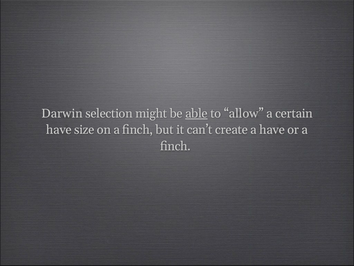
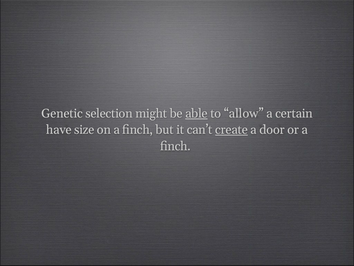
Darwin: Darwin -> Genetic
create underline: none -> present
a have: have -> door
